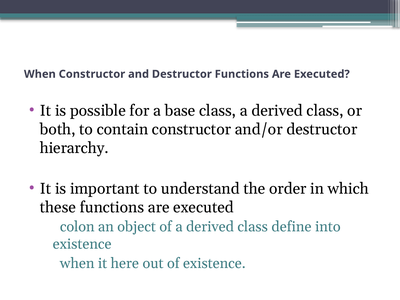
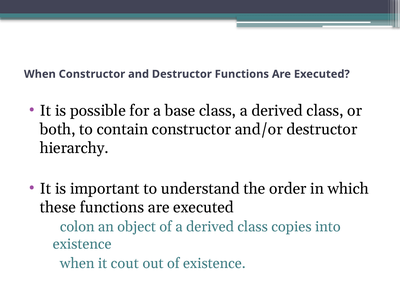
define: define -> copies
here: here -> cout
